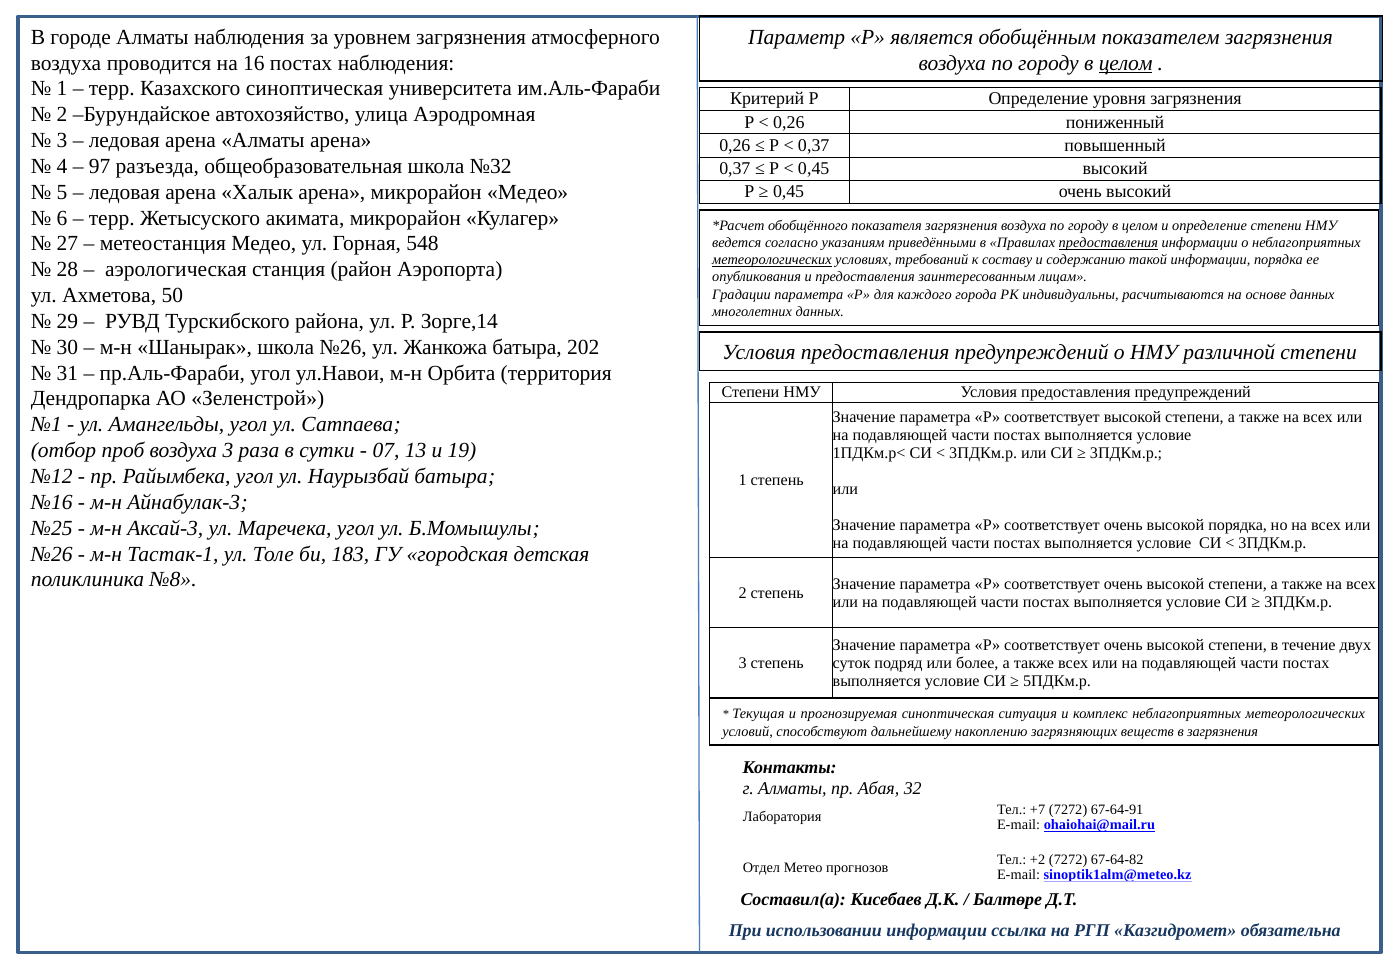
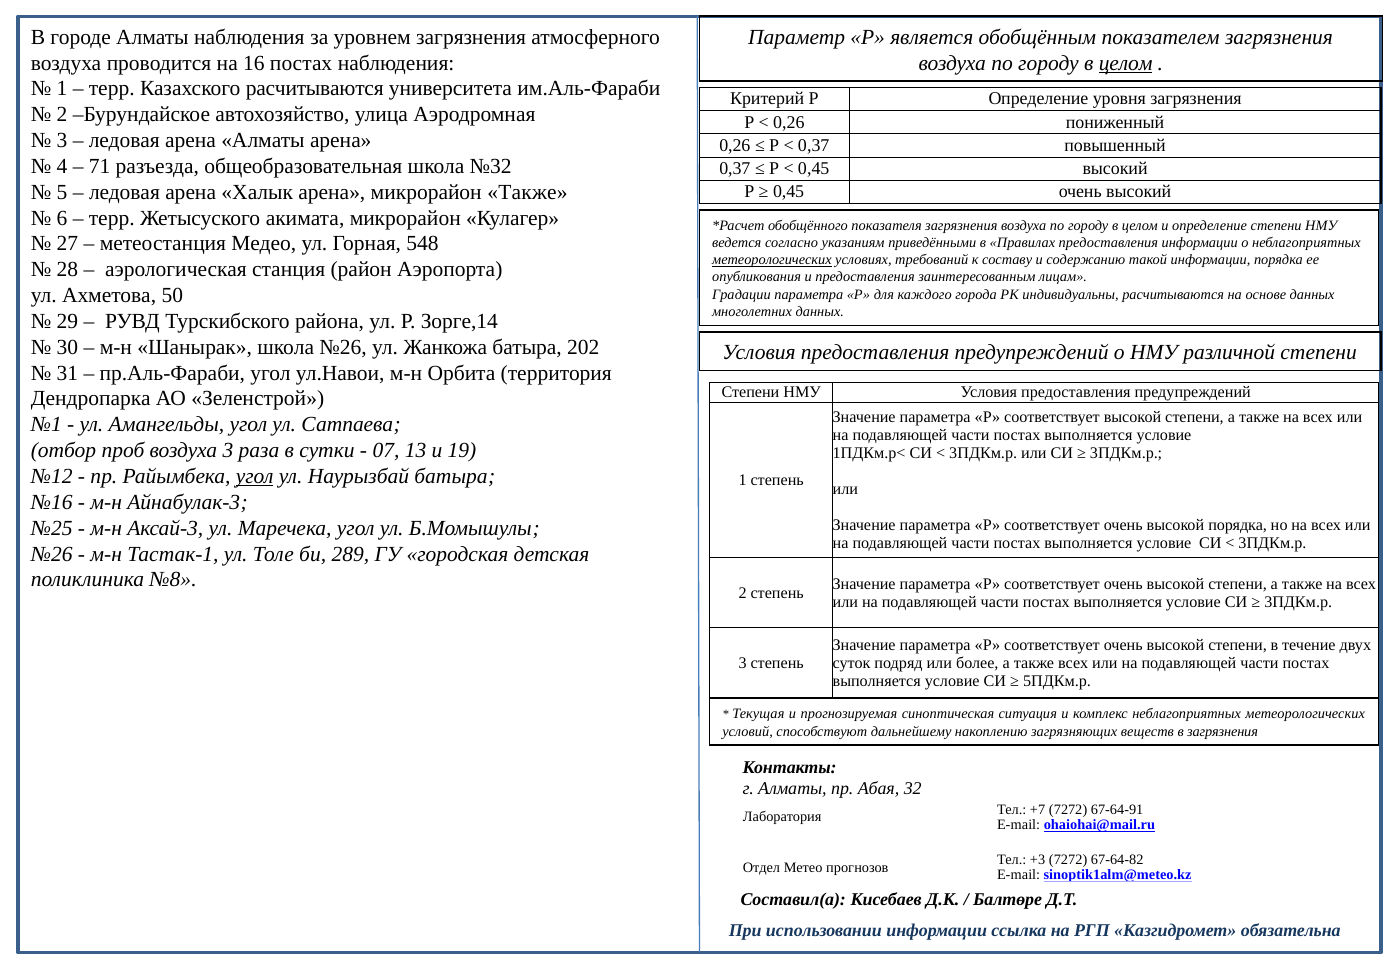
Казахского синоптическая: синоптическая -> расчитываются
97: 97 -> 71
микрорайон Медео: Медео -> Также
предоставления at (1108, 243) underline: present -> none
угол at (255, 476) underline: none -> present
183: 183 -> 289
+2: +2 -> +3
